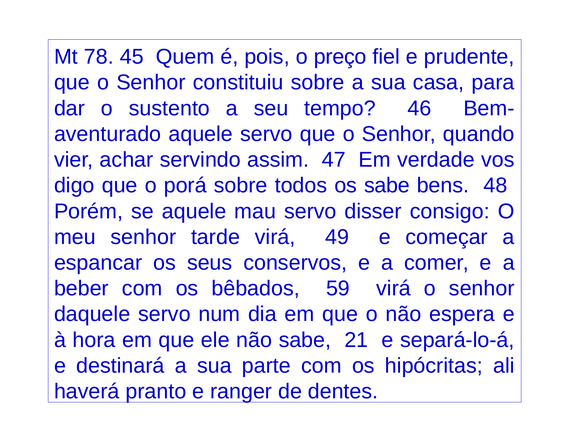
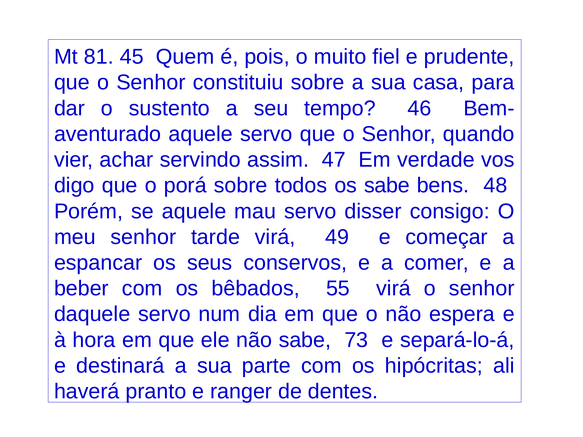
78: 78 -> 81
preço: preço -> muito
59: 59 -> 55
21: 21 -> 73
